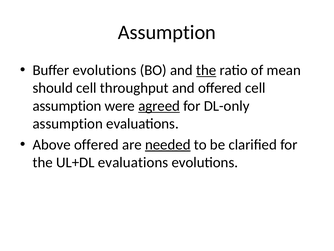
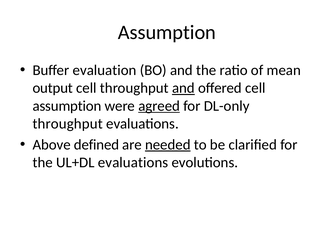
Buffer evolutions: evolutions -> evaluation
the at (206, 70) underline: present -> none
should: should -> output
and at (183, 88) underline: none -> present
assumption at (68, 124): assumption -> throughput
Above offered: offered -> defined
